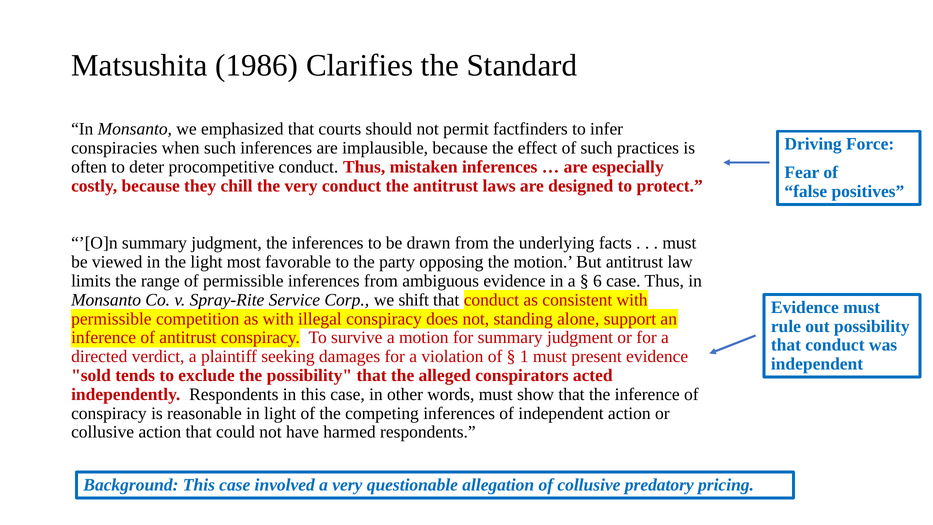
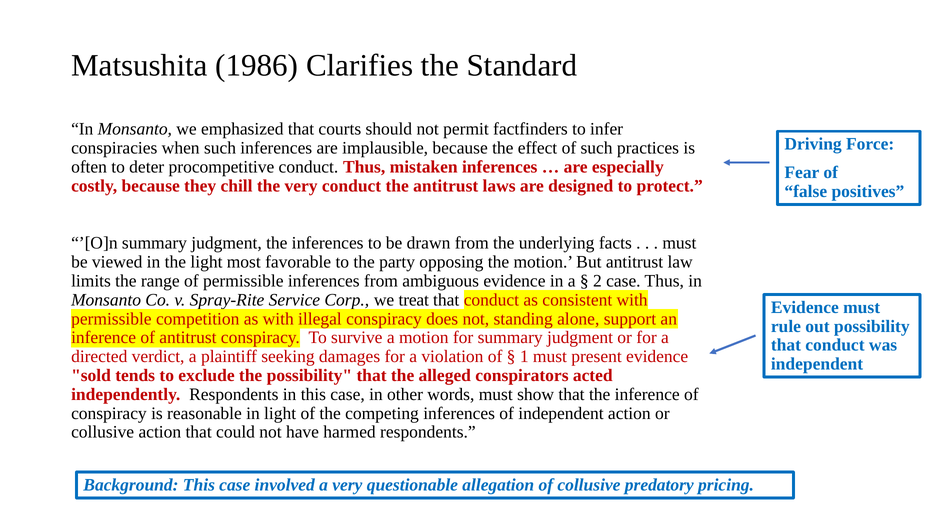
6: 6 -> 2
shift: shift -> treat
